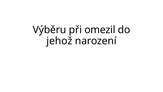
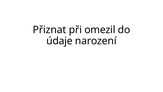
Výběru: Výběru -> Přiznat
jehož: jehož -> údaje
